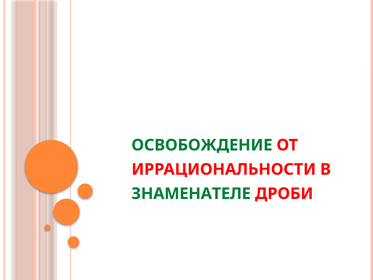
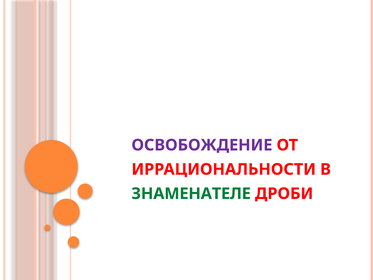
ОСВОБОЖДЕНИЕ colour: green -> purple
